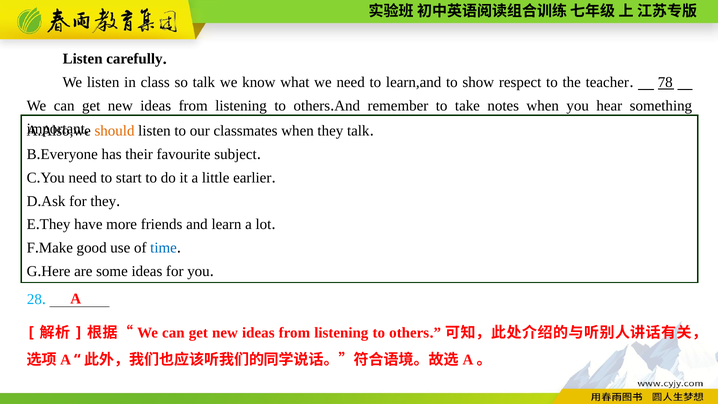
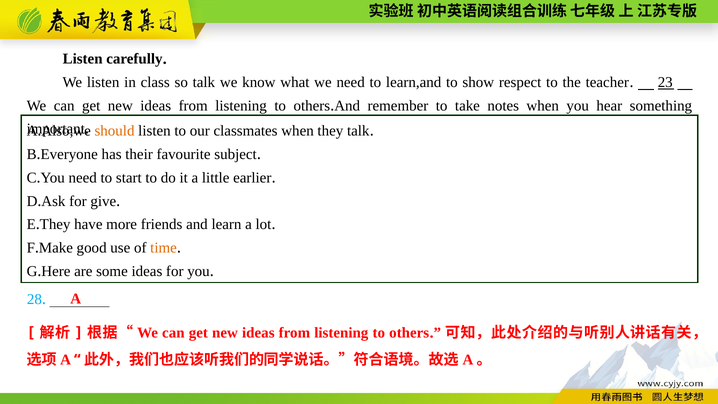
78: 78 -> 23
for they: they -> give
time colour: blue -> orange
